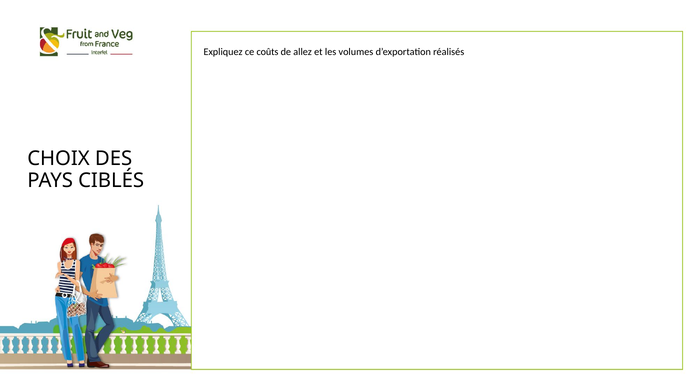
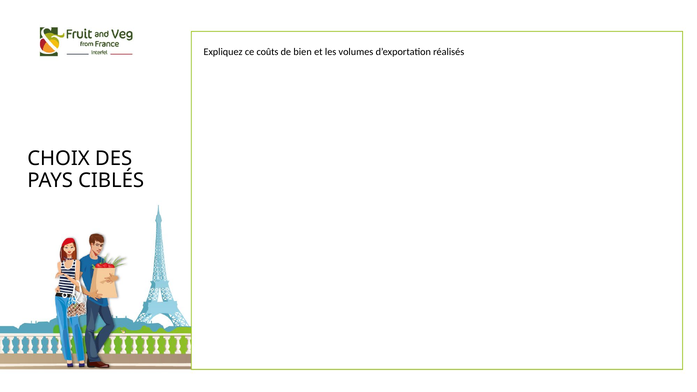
allez: allez -> bien
